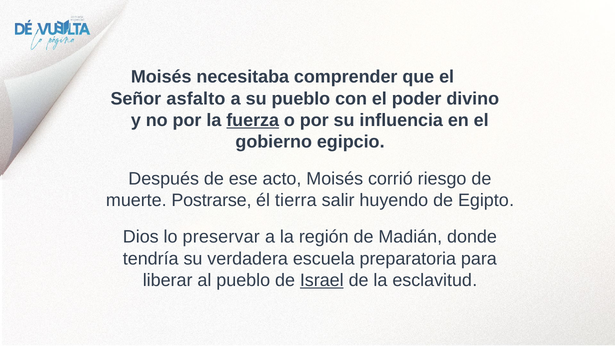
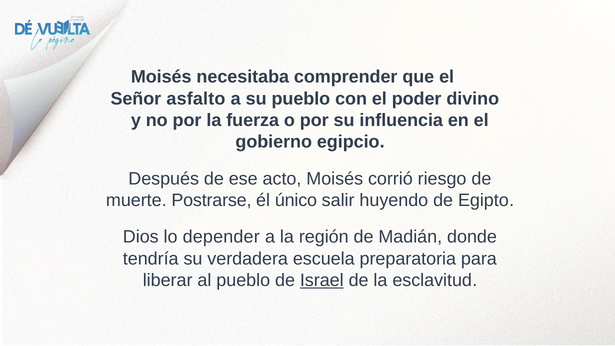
fuerza underline: present -> none
tierra: tierra -> único
preservar: preservar -> depender
